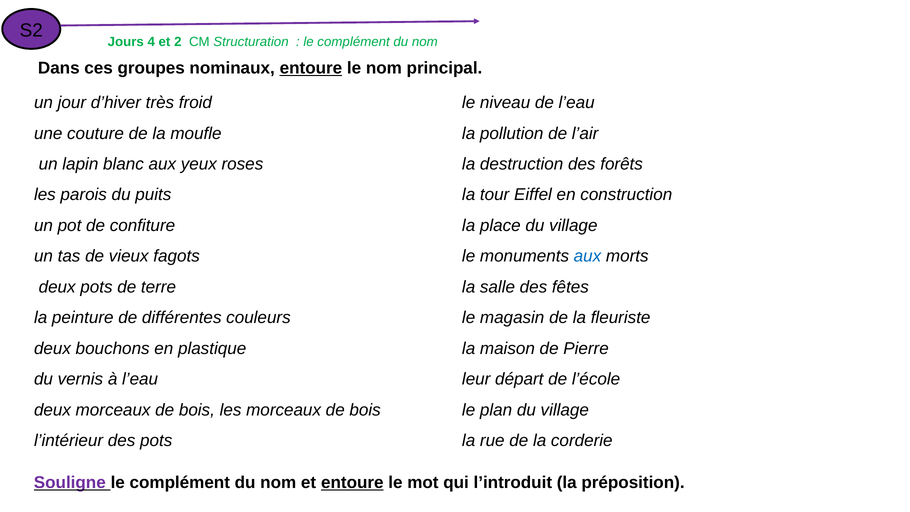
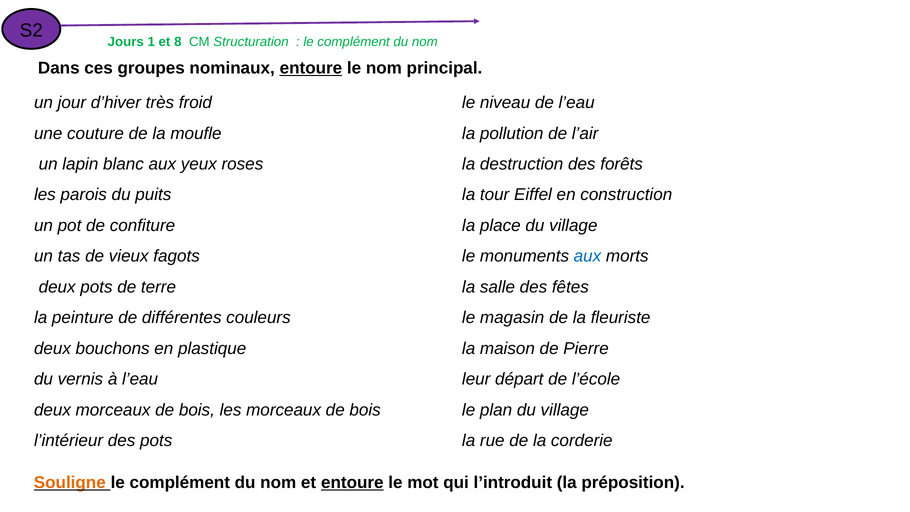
4: 4 -> 1
2: 2 -> 8
Souligne colour: purple -> orange
